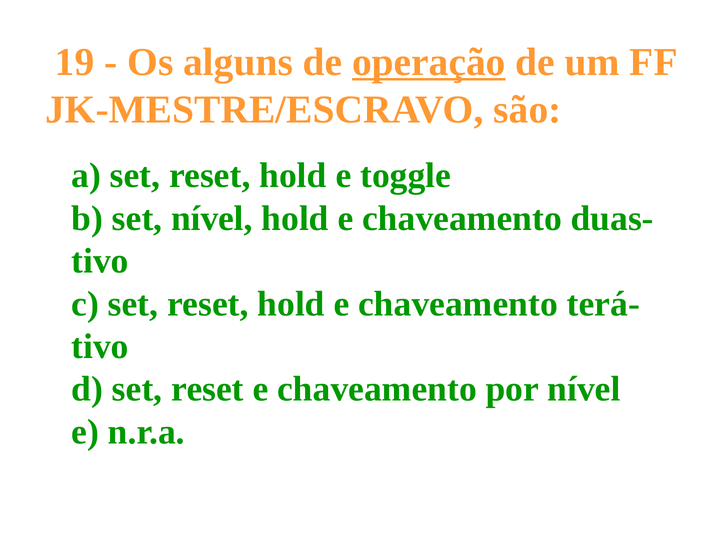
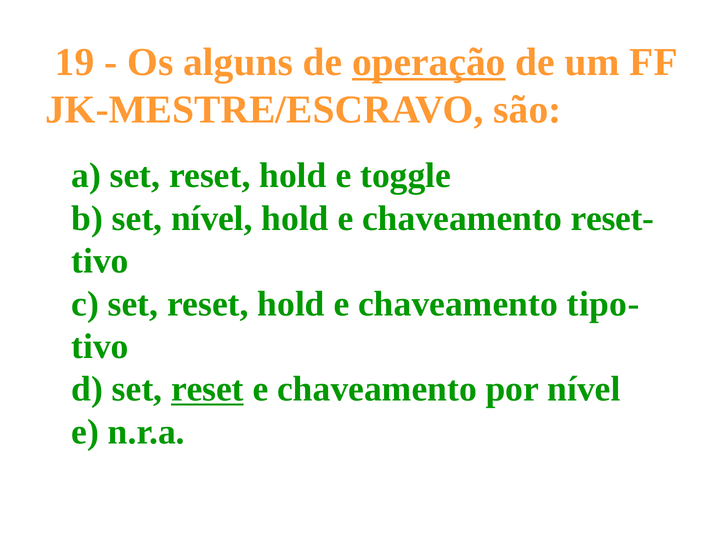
duas-: duas- -> reset-
terá-: terá- -> tipo-
reset at (207, 389) underline: none -> present
